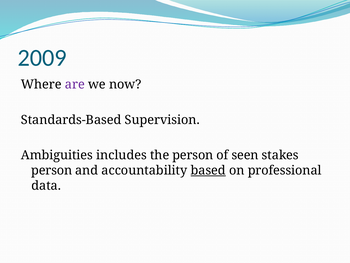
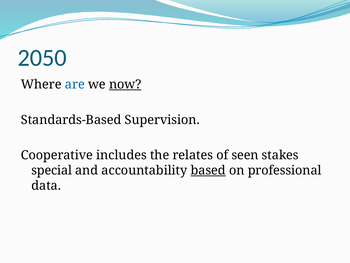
2009: 2009 -> 2050
are colour: purple -> blue
now underline: none -> present
Ambiguities: Ambiguities -> Cooperative
the person: person -> relates
person at (52, 170): person -> special
